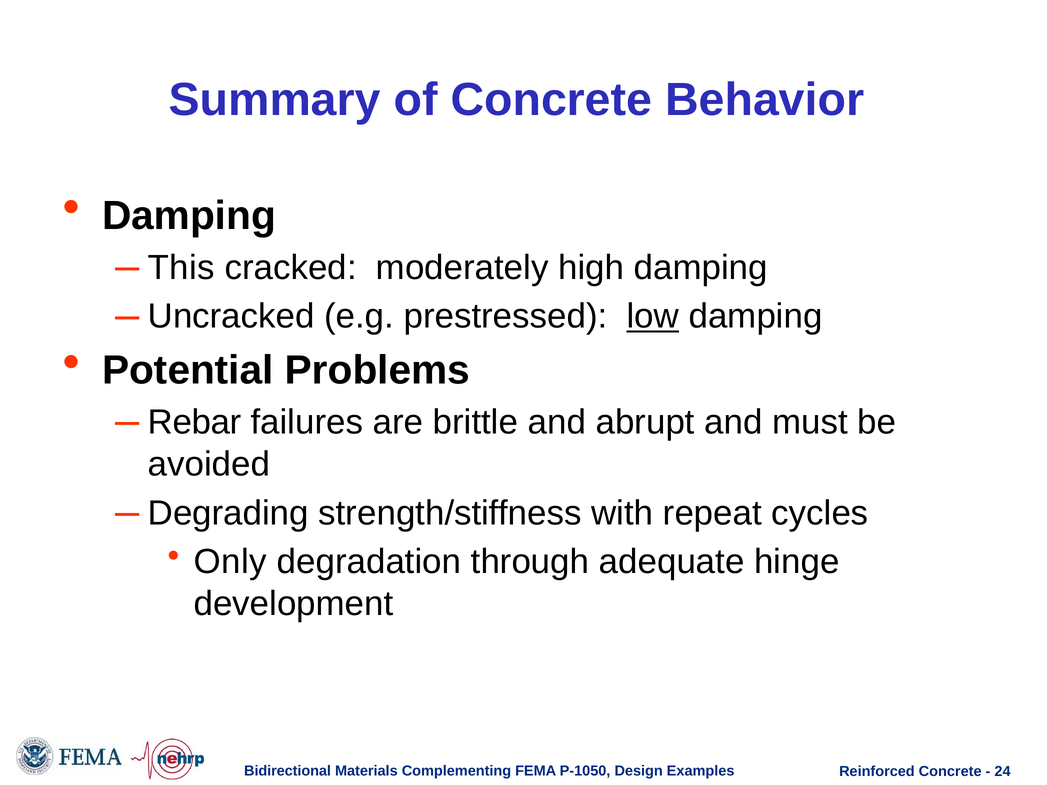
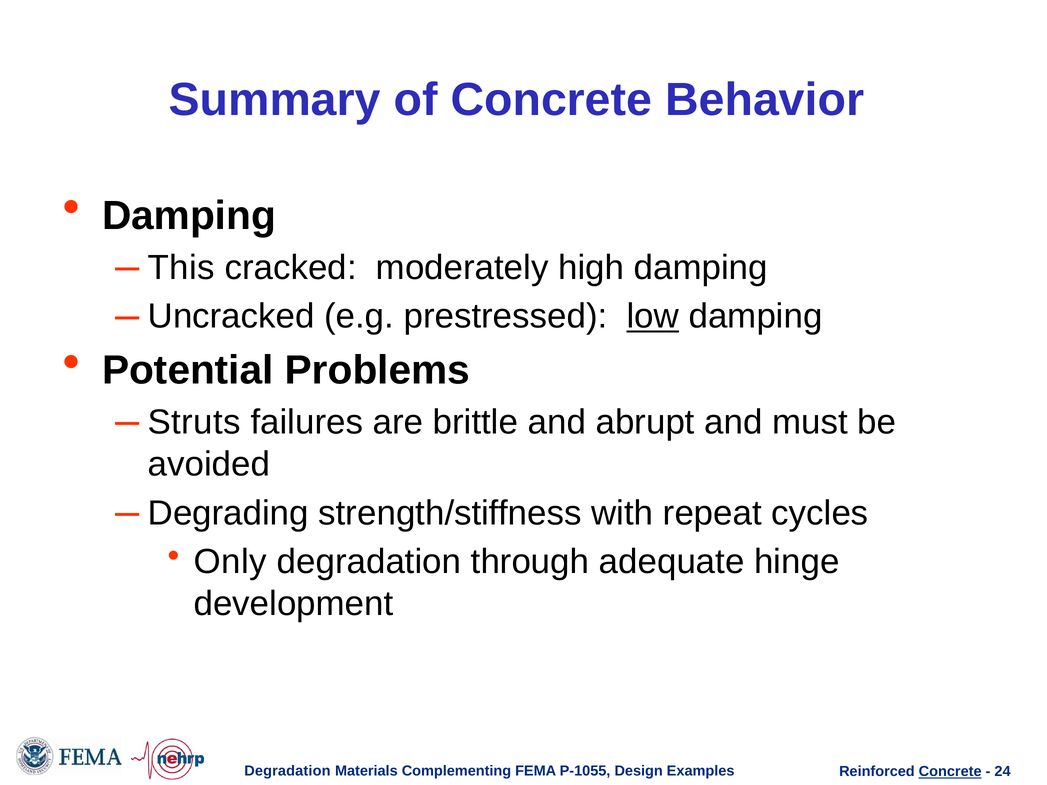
Rebar: Rebar -> Struts
Bidirectional at (288, 771): Bidirectional -> Degradation
P-1050: P-1050 -> P-1055
Concrete at (950, 772) underline: none -> present
